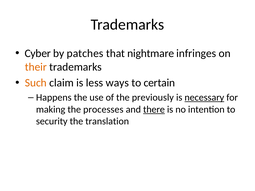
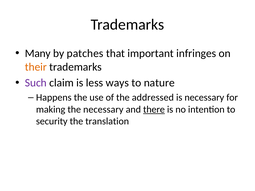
Cyber: Cyber -> Many
nightmare: nightmare -> important
Such colour: orange -> purple
certain: certain -> nature
previously: previously -> addressed
necessary at (204, 98) underline: present -> none
the processes: processes -> necessary
